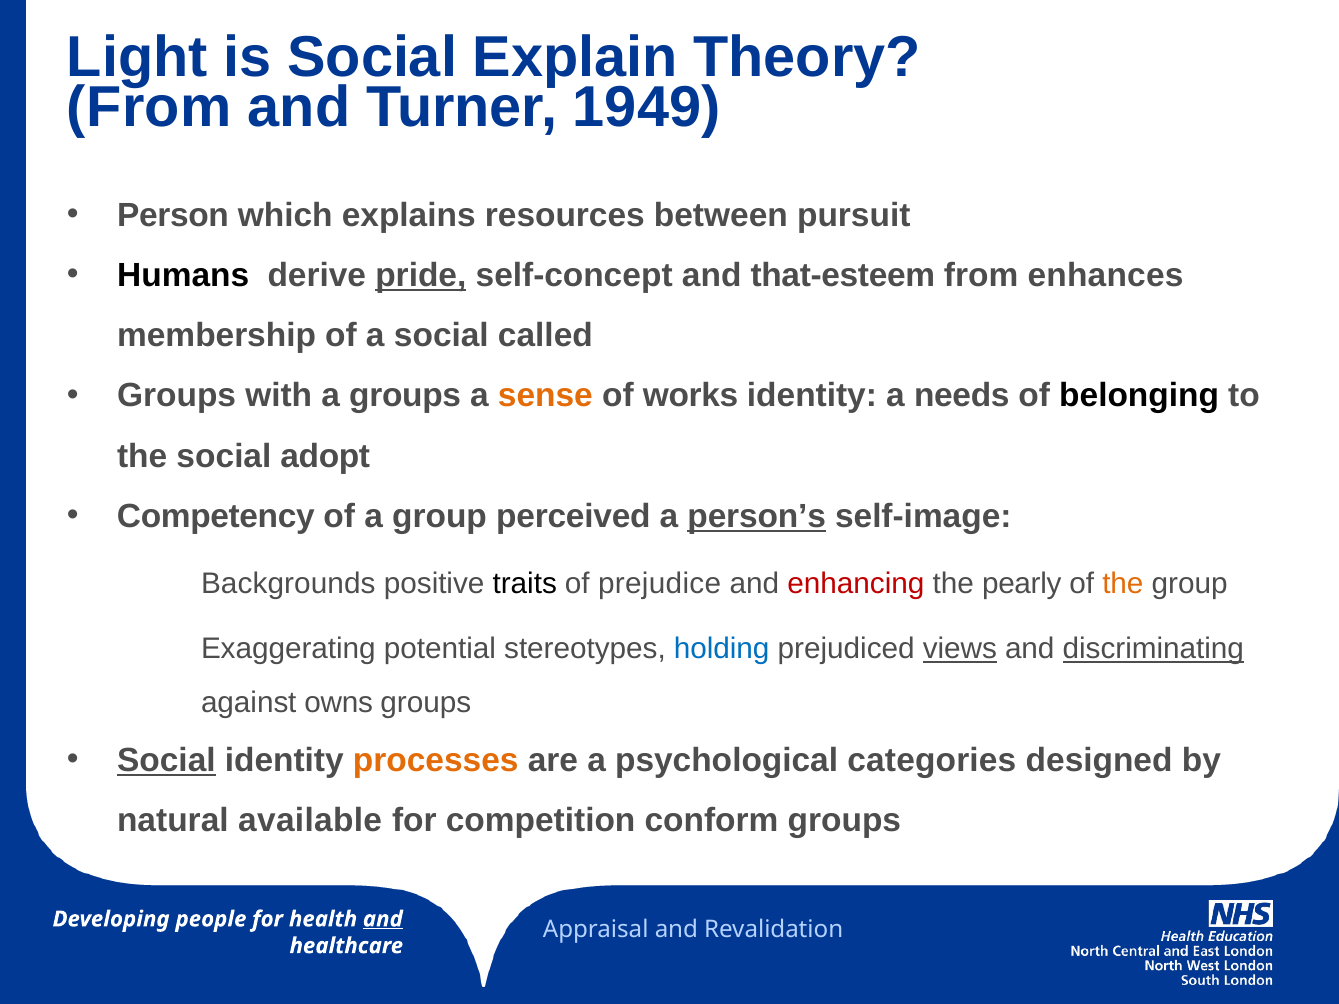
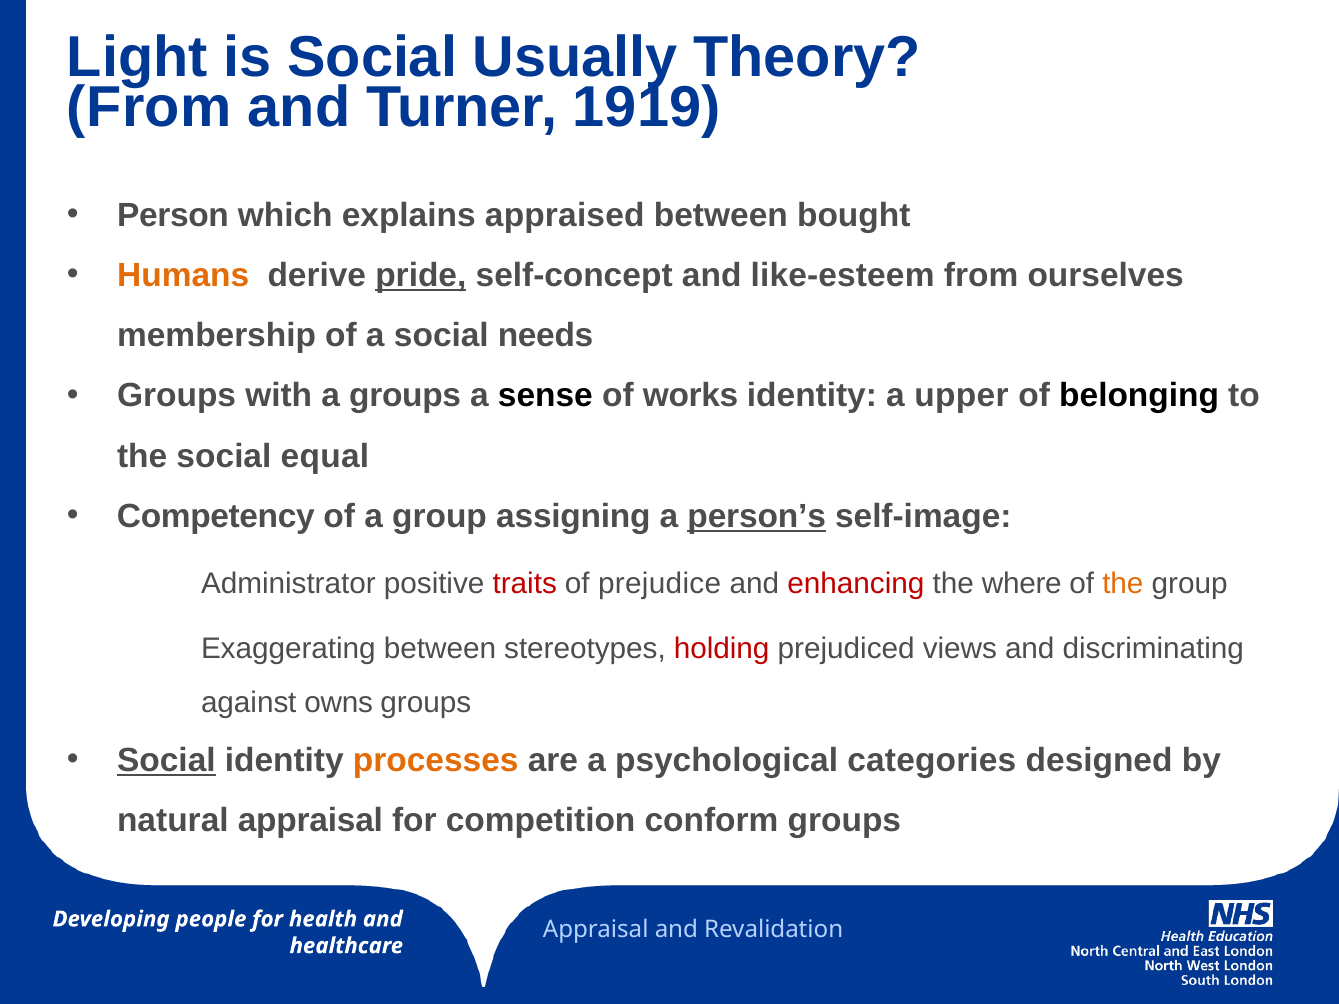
Explain: Explain -> Usually
1949: 1949 -> 1919
resources: resources -> appraised
pursuit: pursuit -> bought
Humans colour: black -> orange
that-esteem: that-esteem -> like-esteem
enhances: enhances -> ourselves
called: called -> needs
sense colour: orange -> black
needs: needs -> upper
adopt: adopt -> equal
perceived: perceived -> assigning
Backgrounds: Backgrounds -> Administrator
traits colour: black -> red
pearly: pearly -> where
Exaggerating potential: potential -> between
holding colour: blue -> red
views underline: present -> none
discriminating underline: present -> none
natural available: available -> appraisal
and at (383, 919) underline: present -> none
